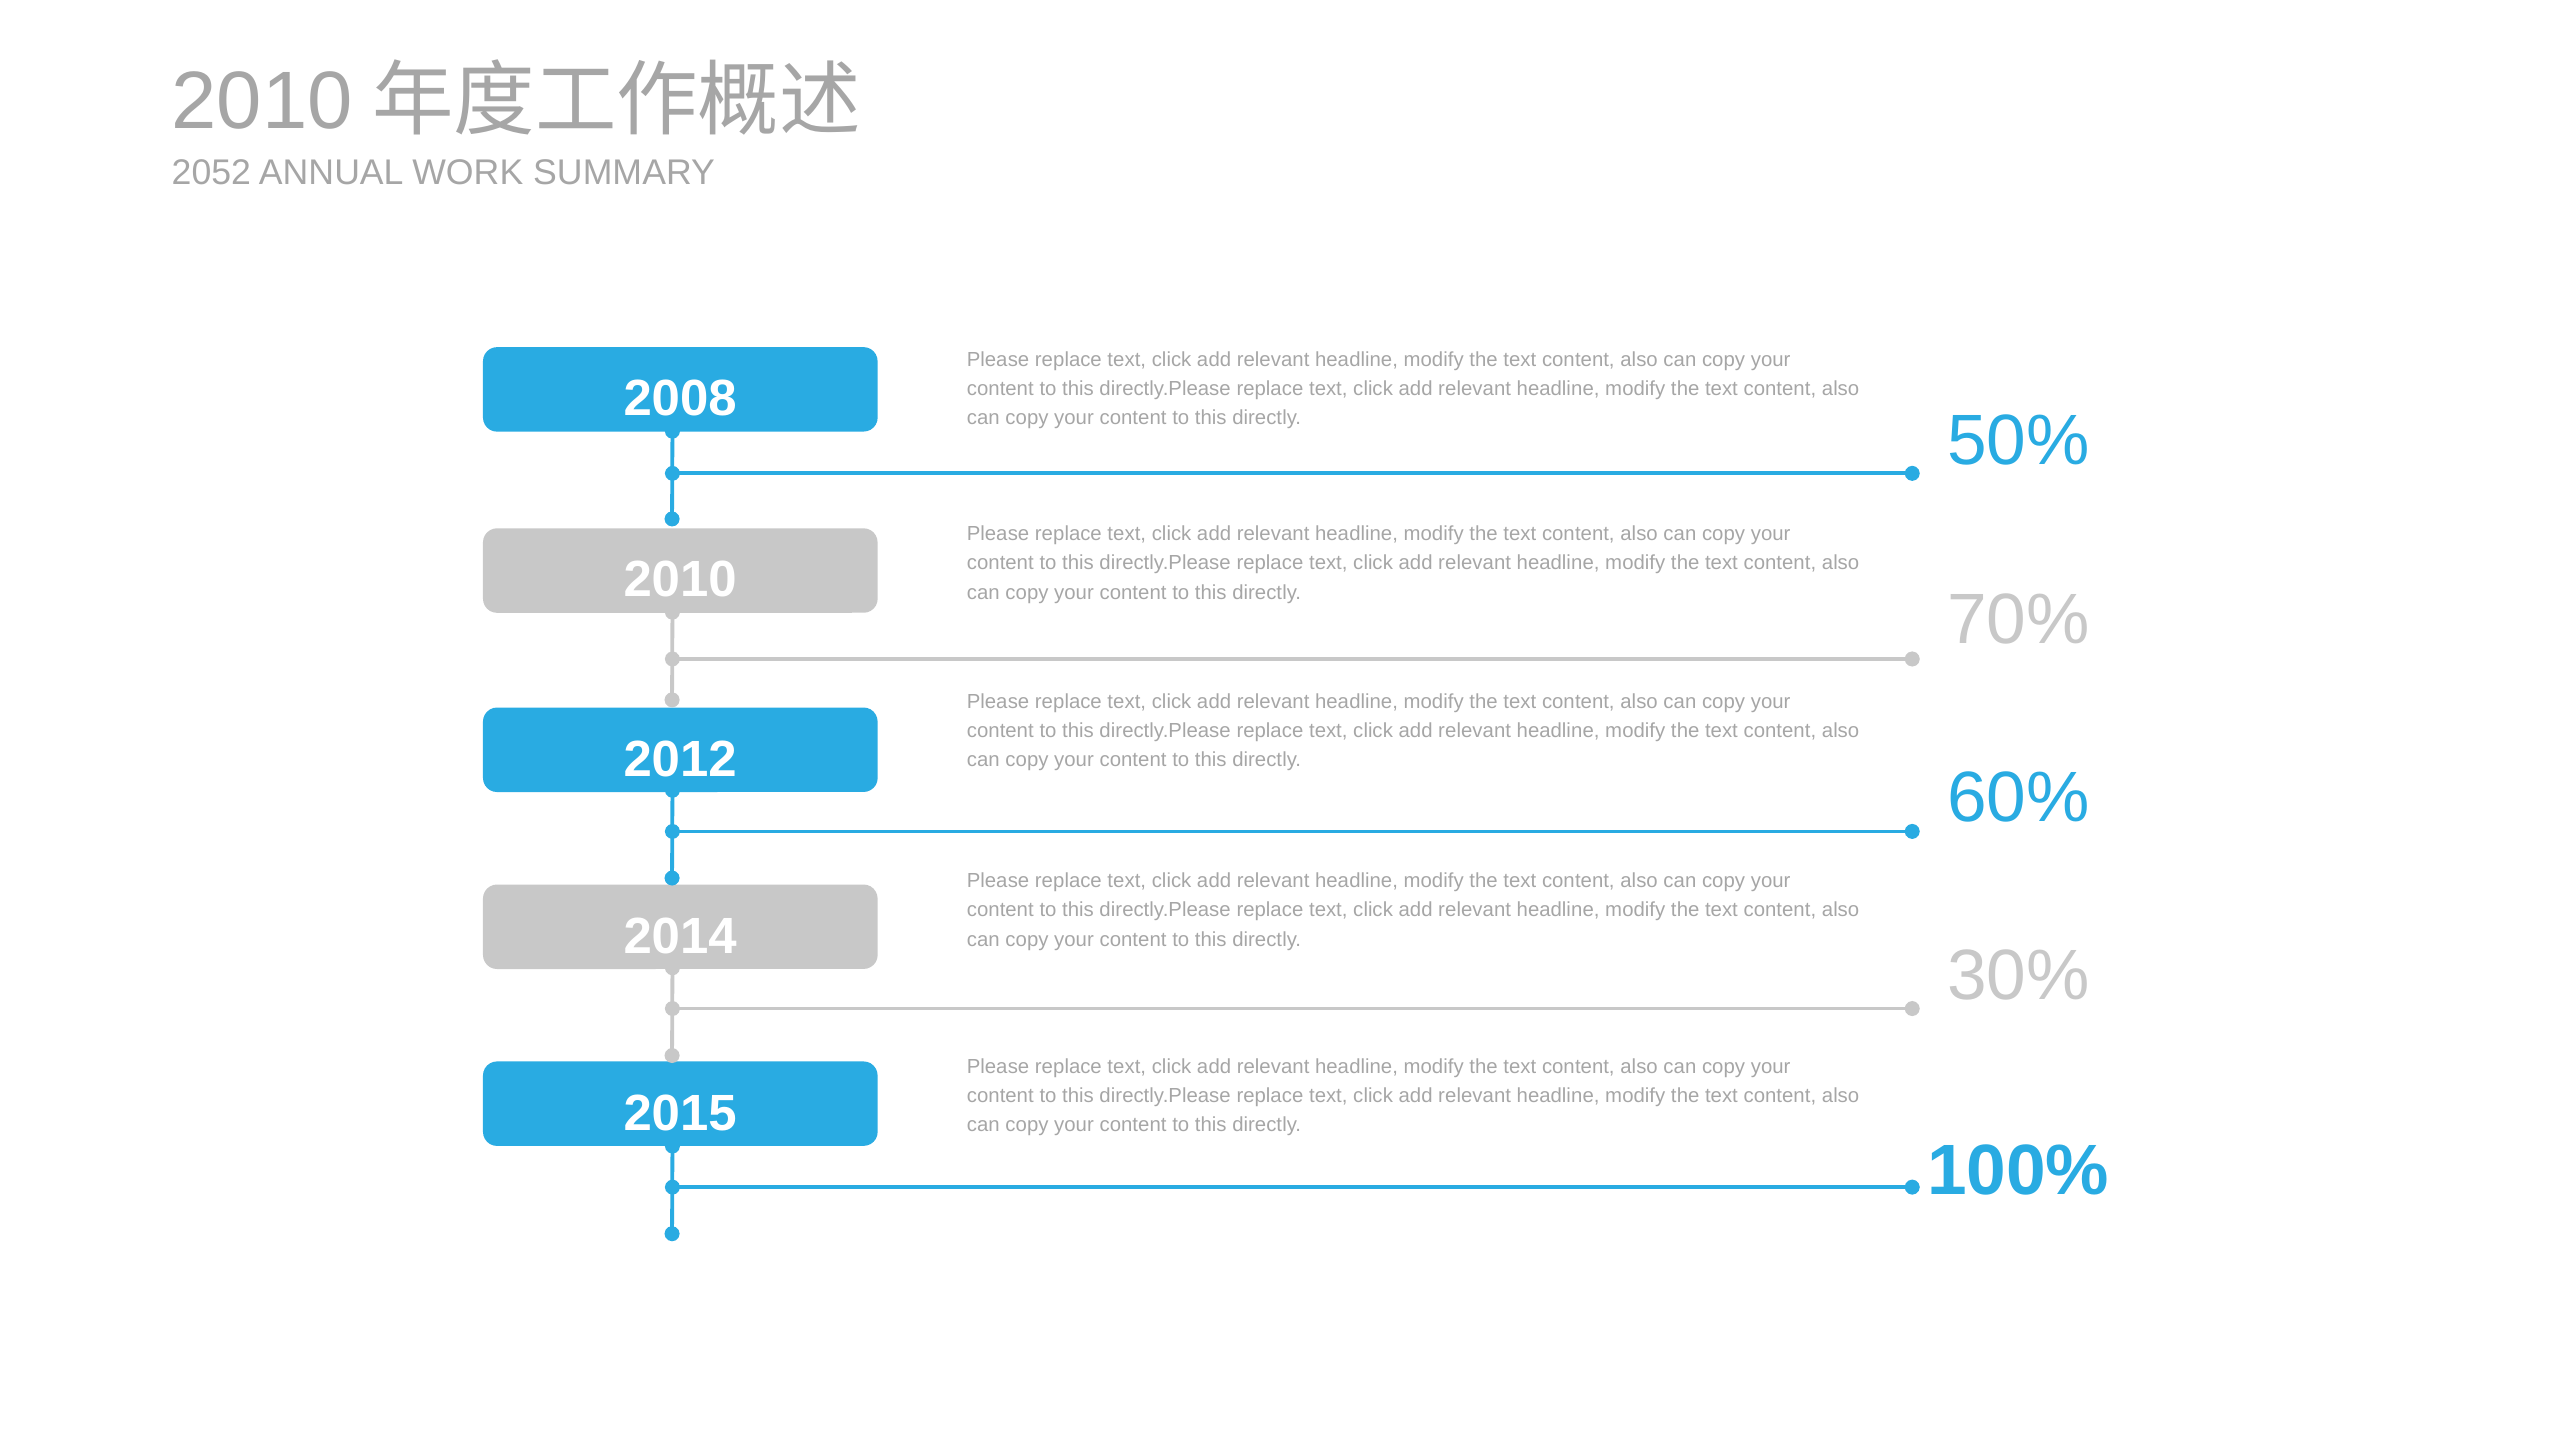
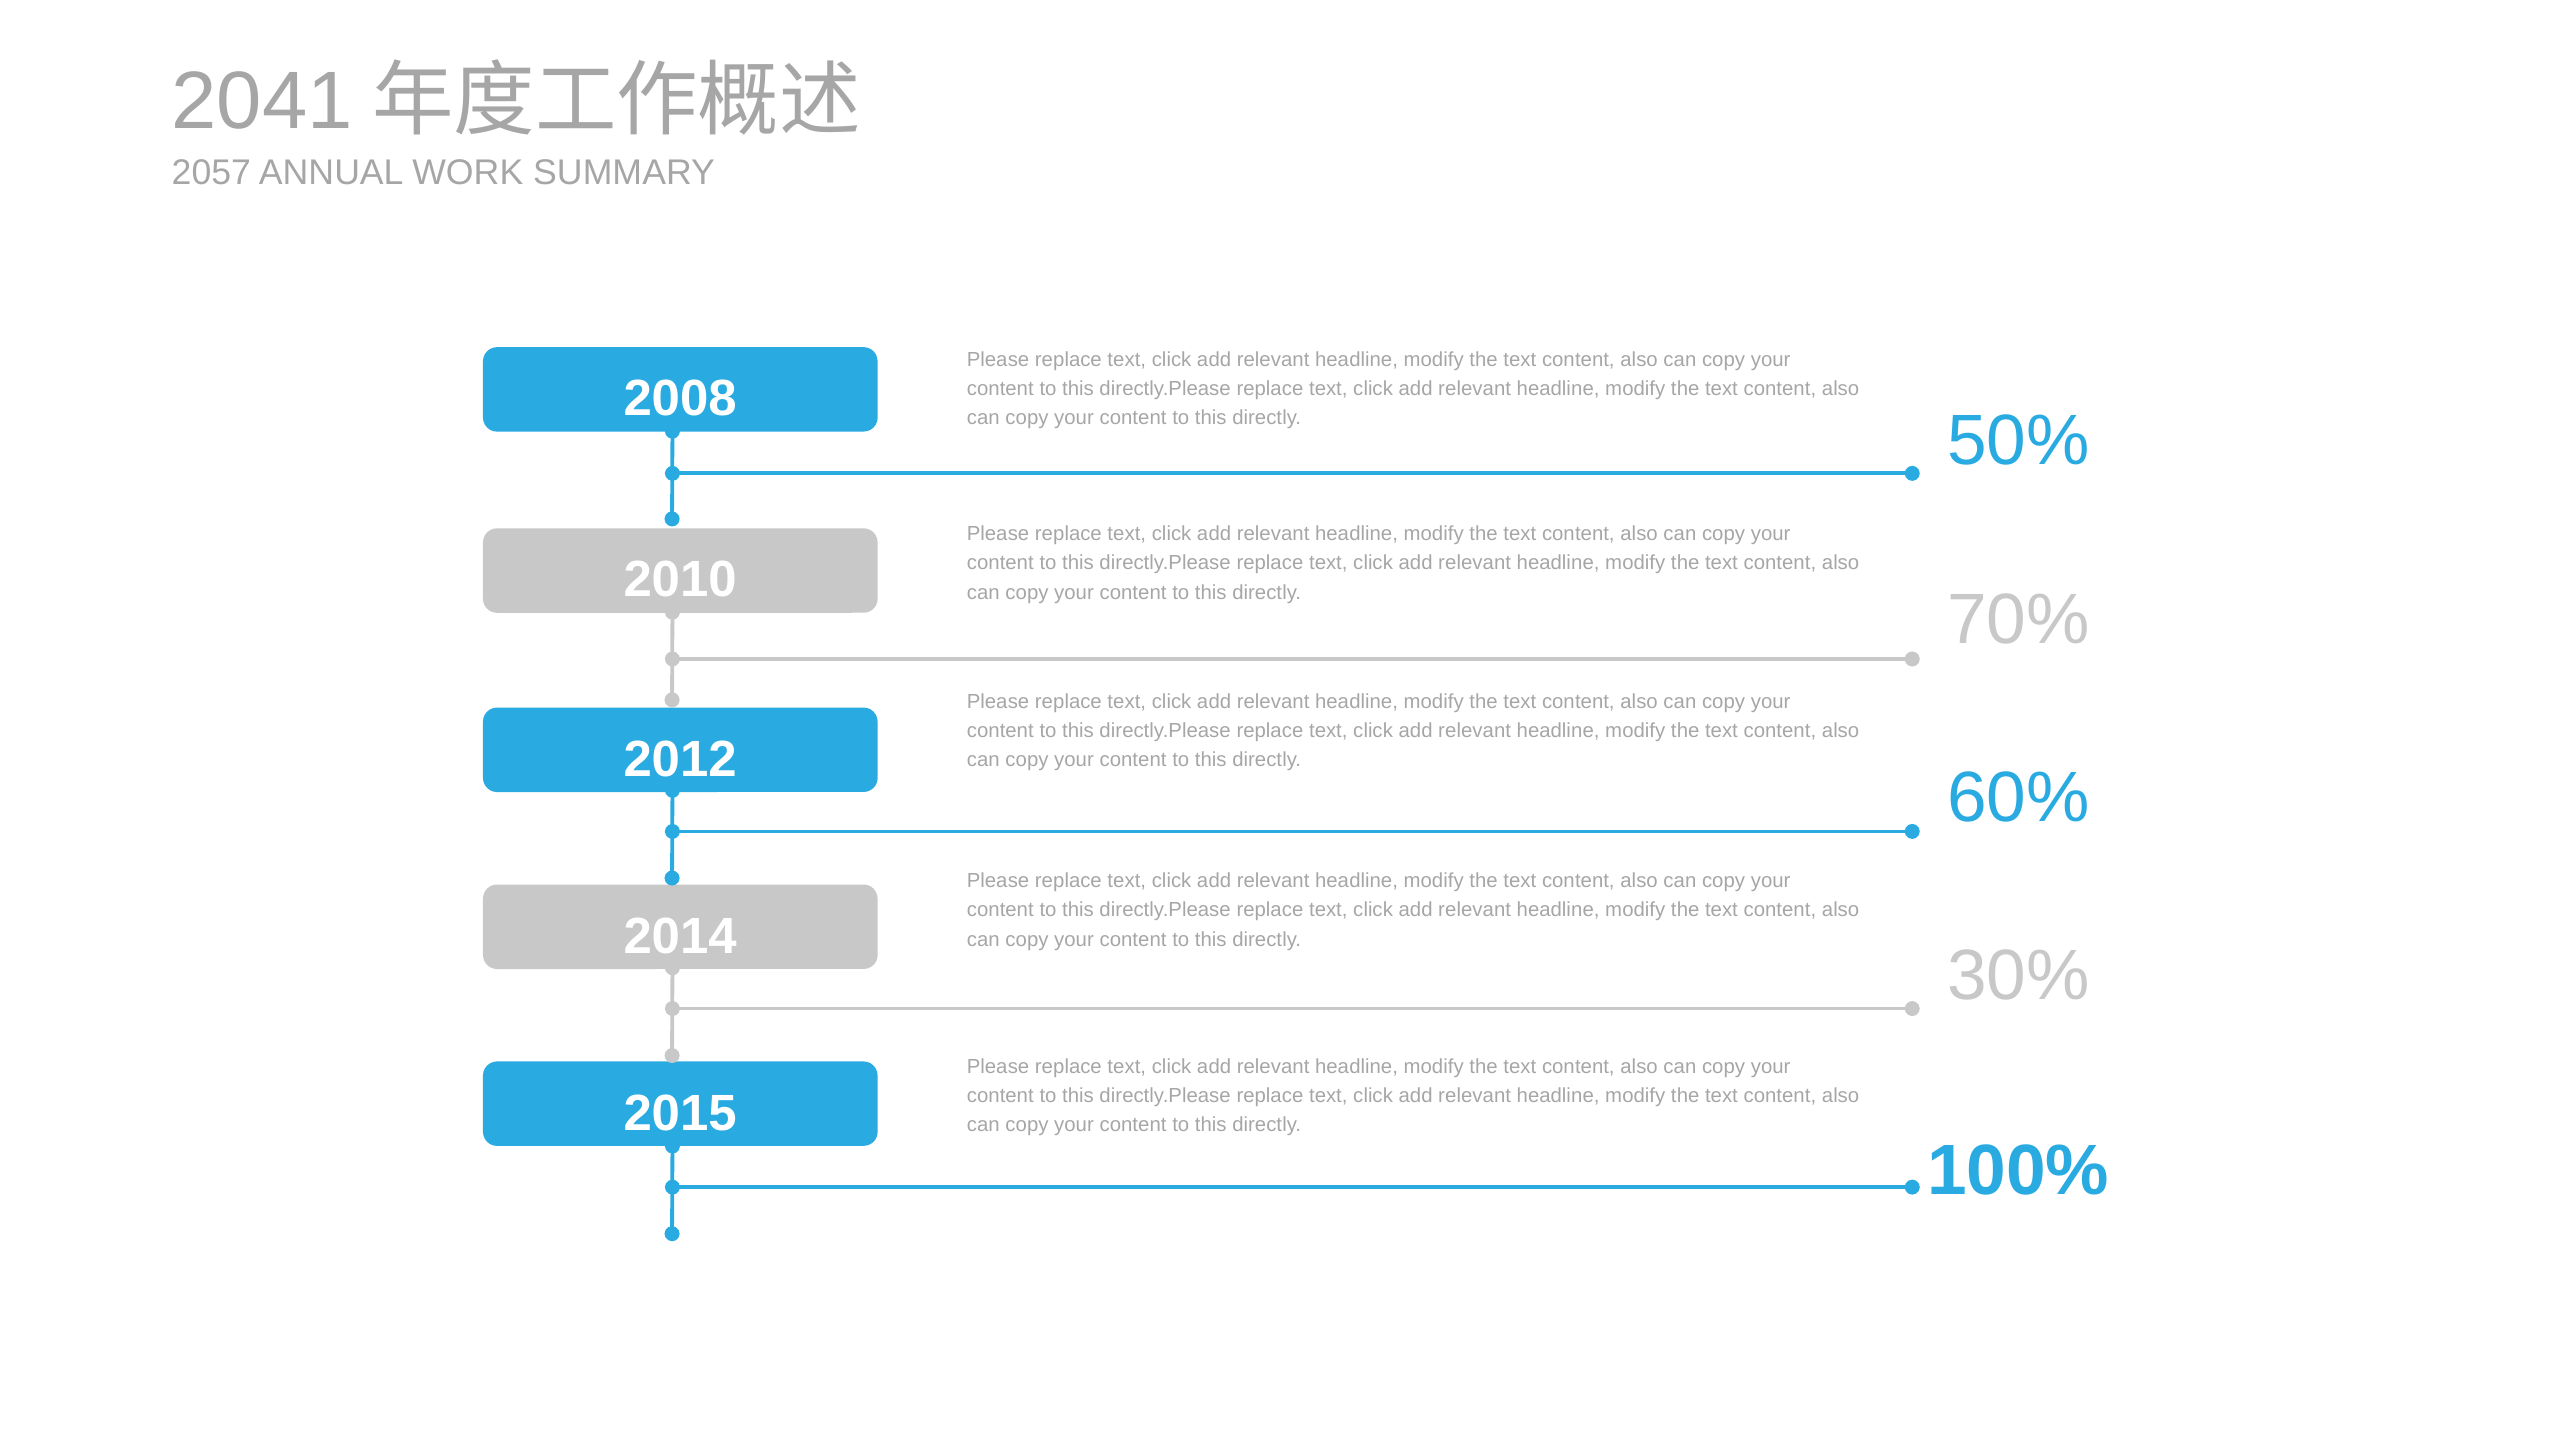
2010 at (262, 102): 2010 -> 2041
2052: 2052 -> 2057
